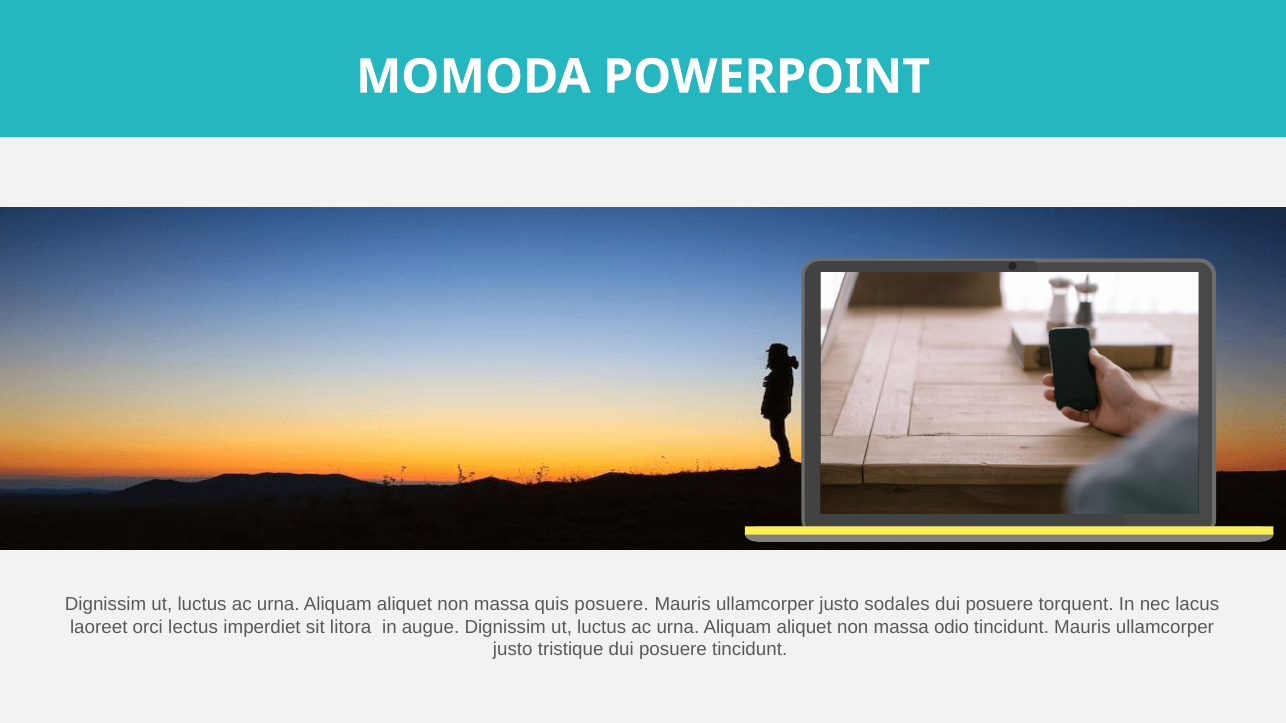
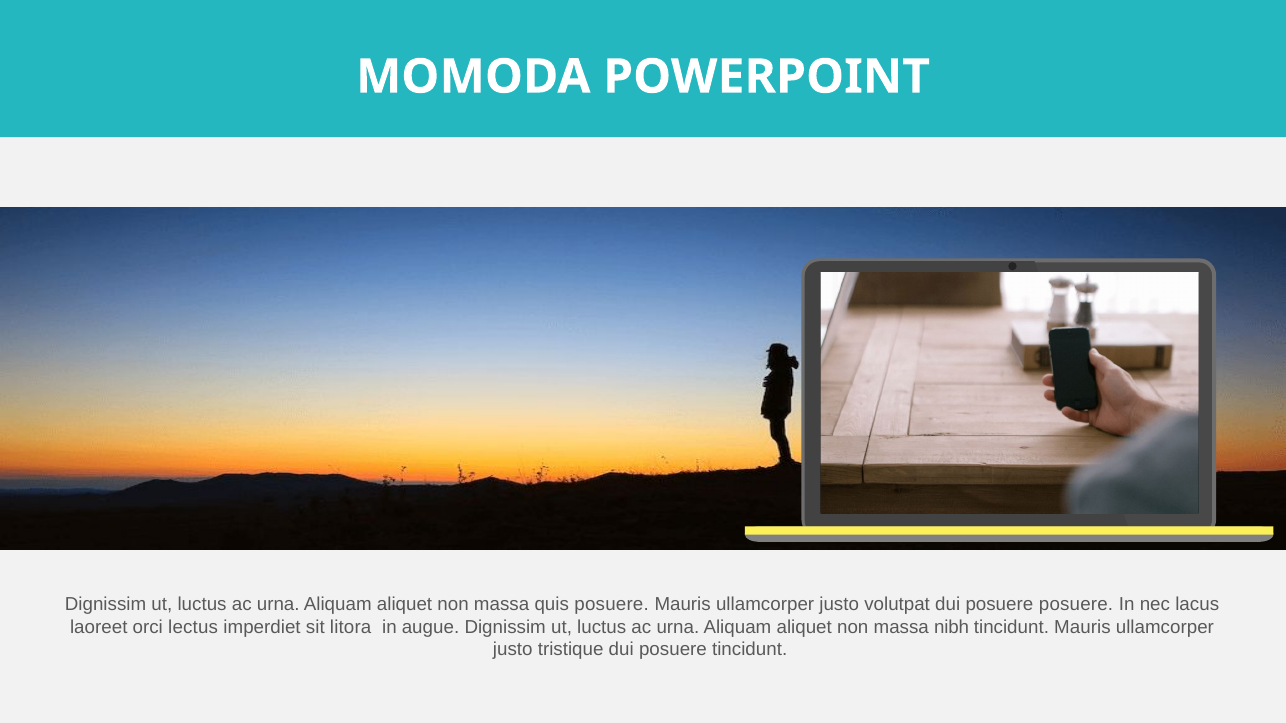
sodales: sodales -> volutpat
posuere torquent: torquent -> posuere
odio: odio -> nibh
